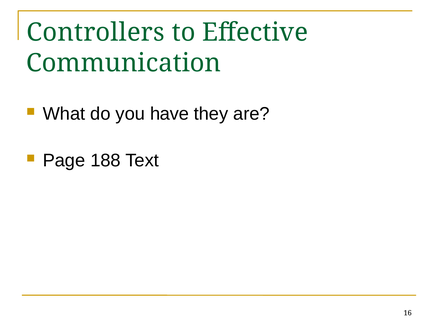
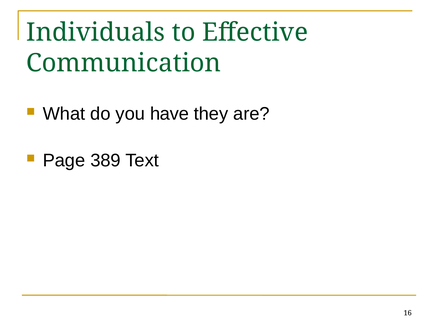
Controllers: Controllers -> Individuals
188: 188 -> 389
